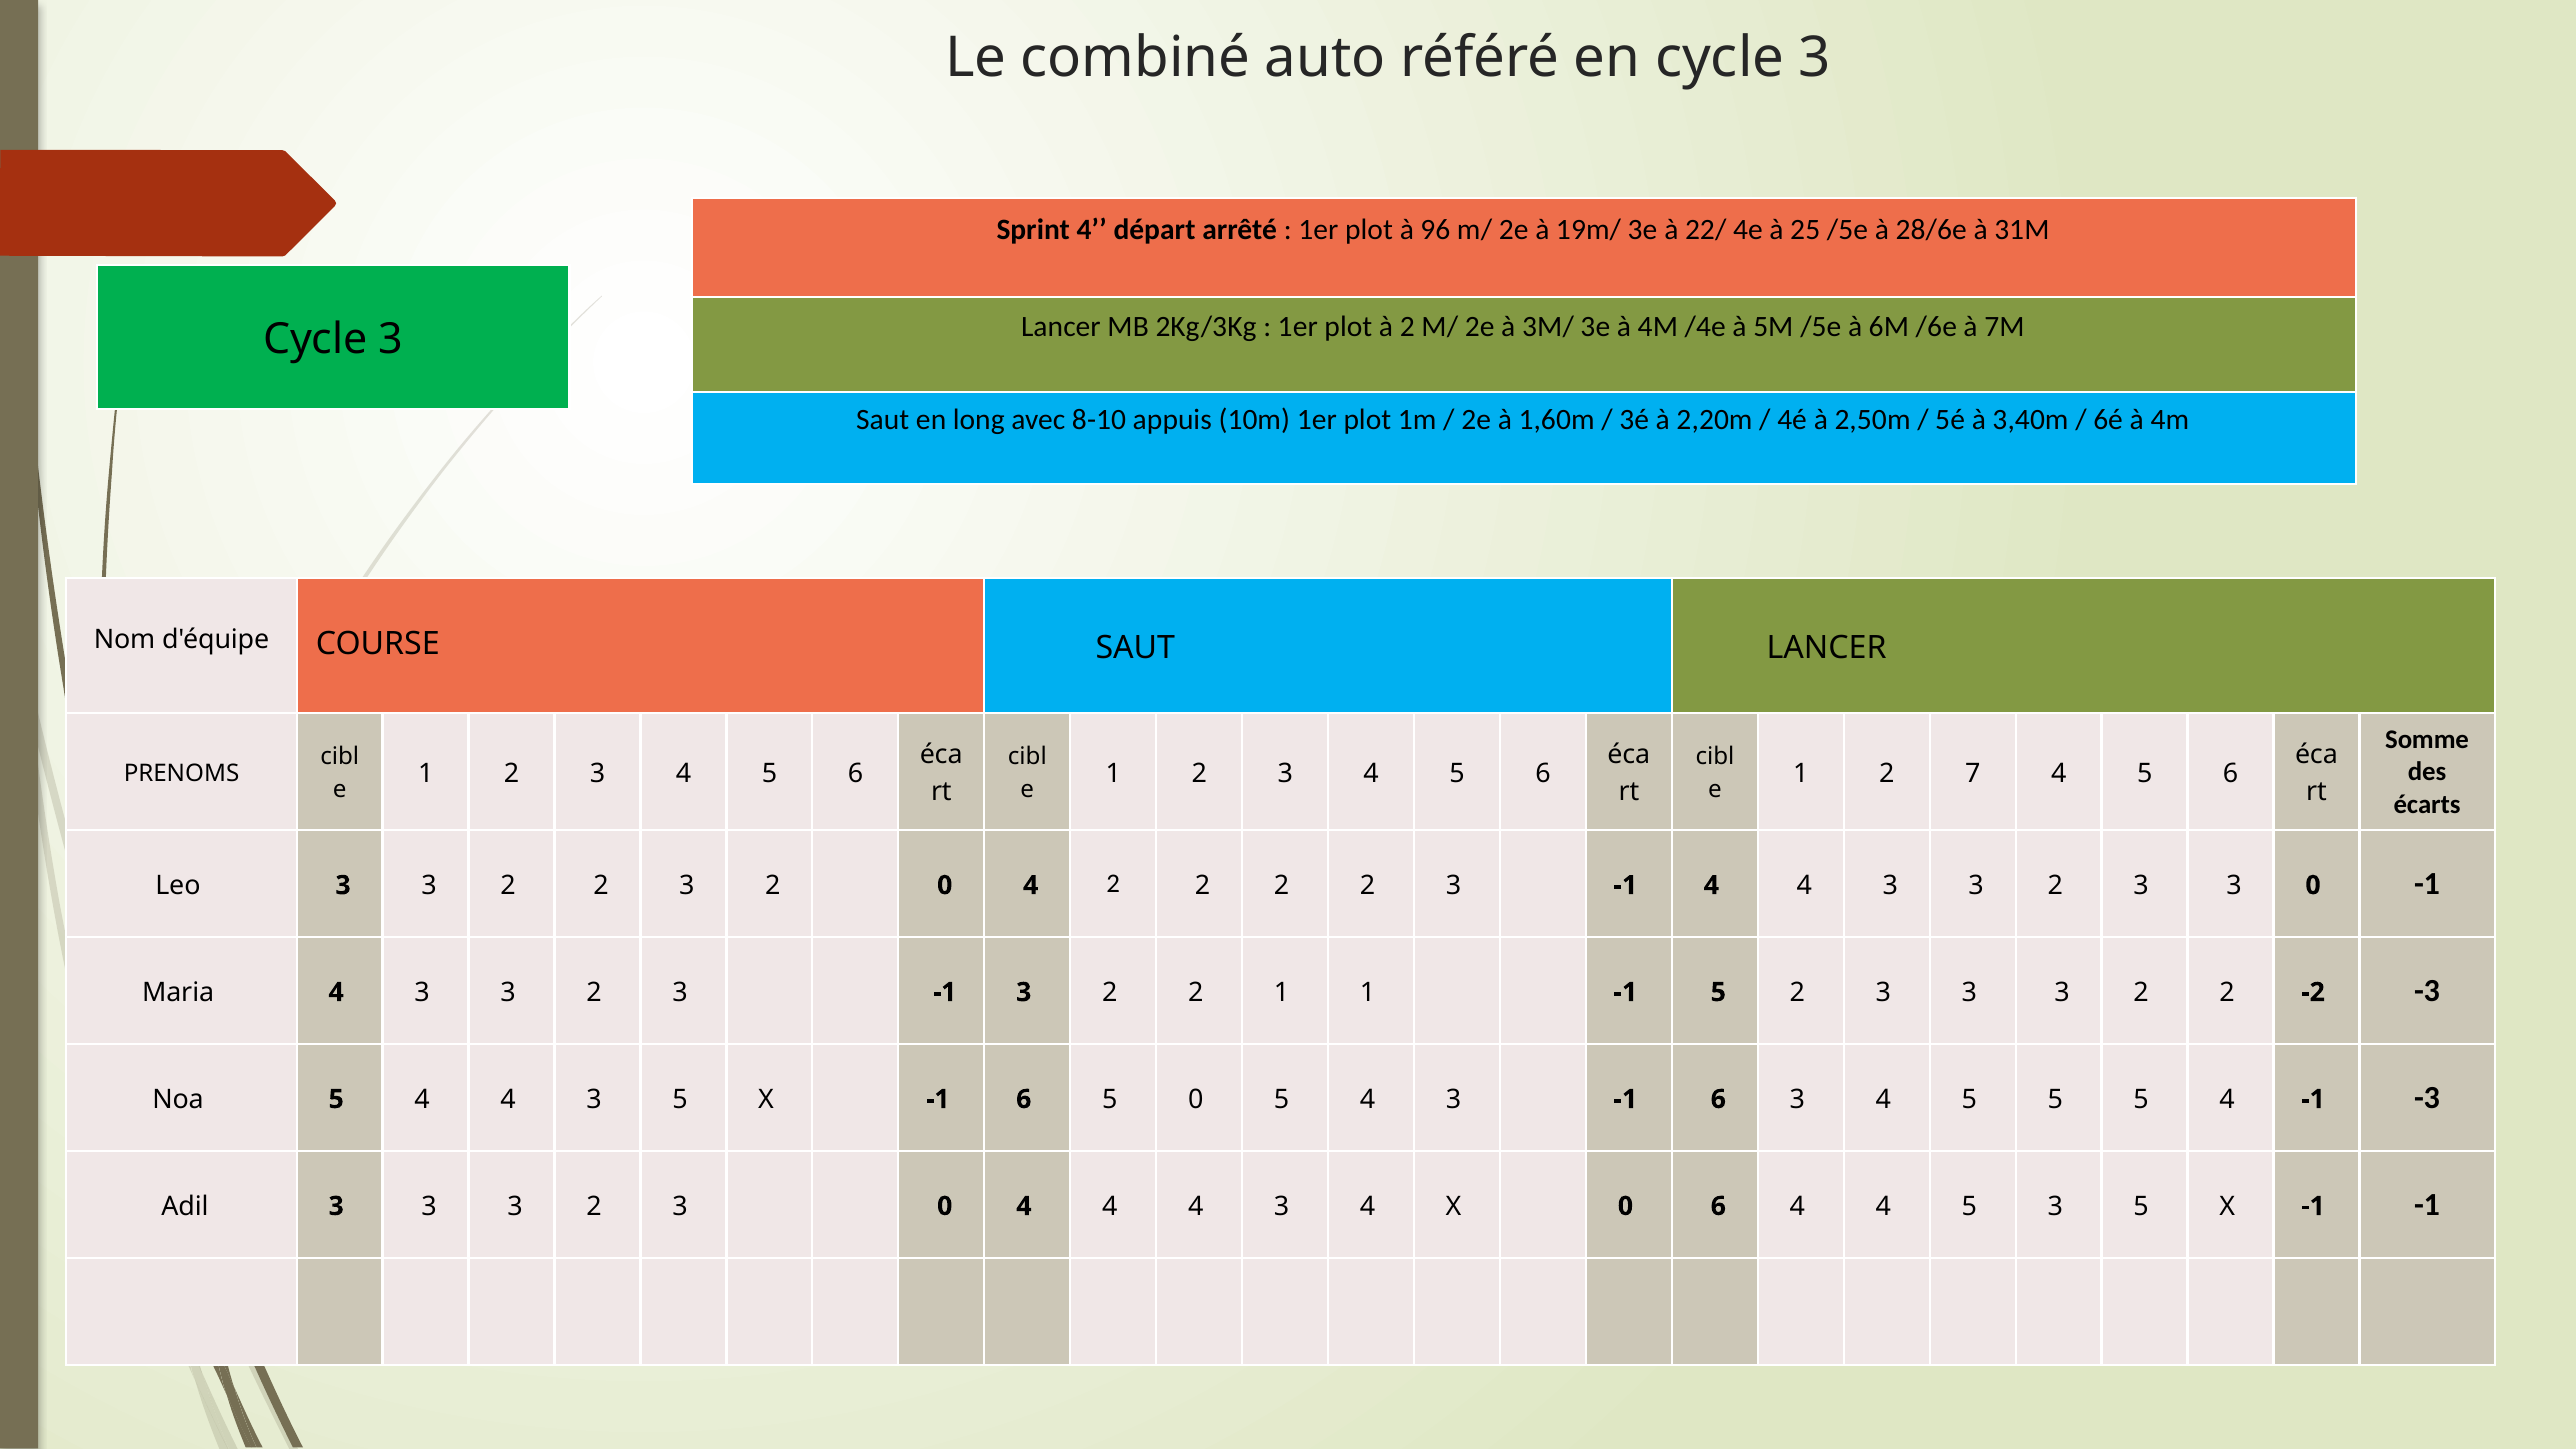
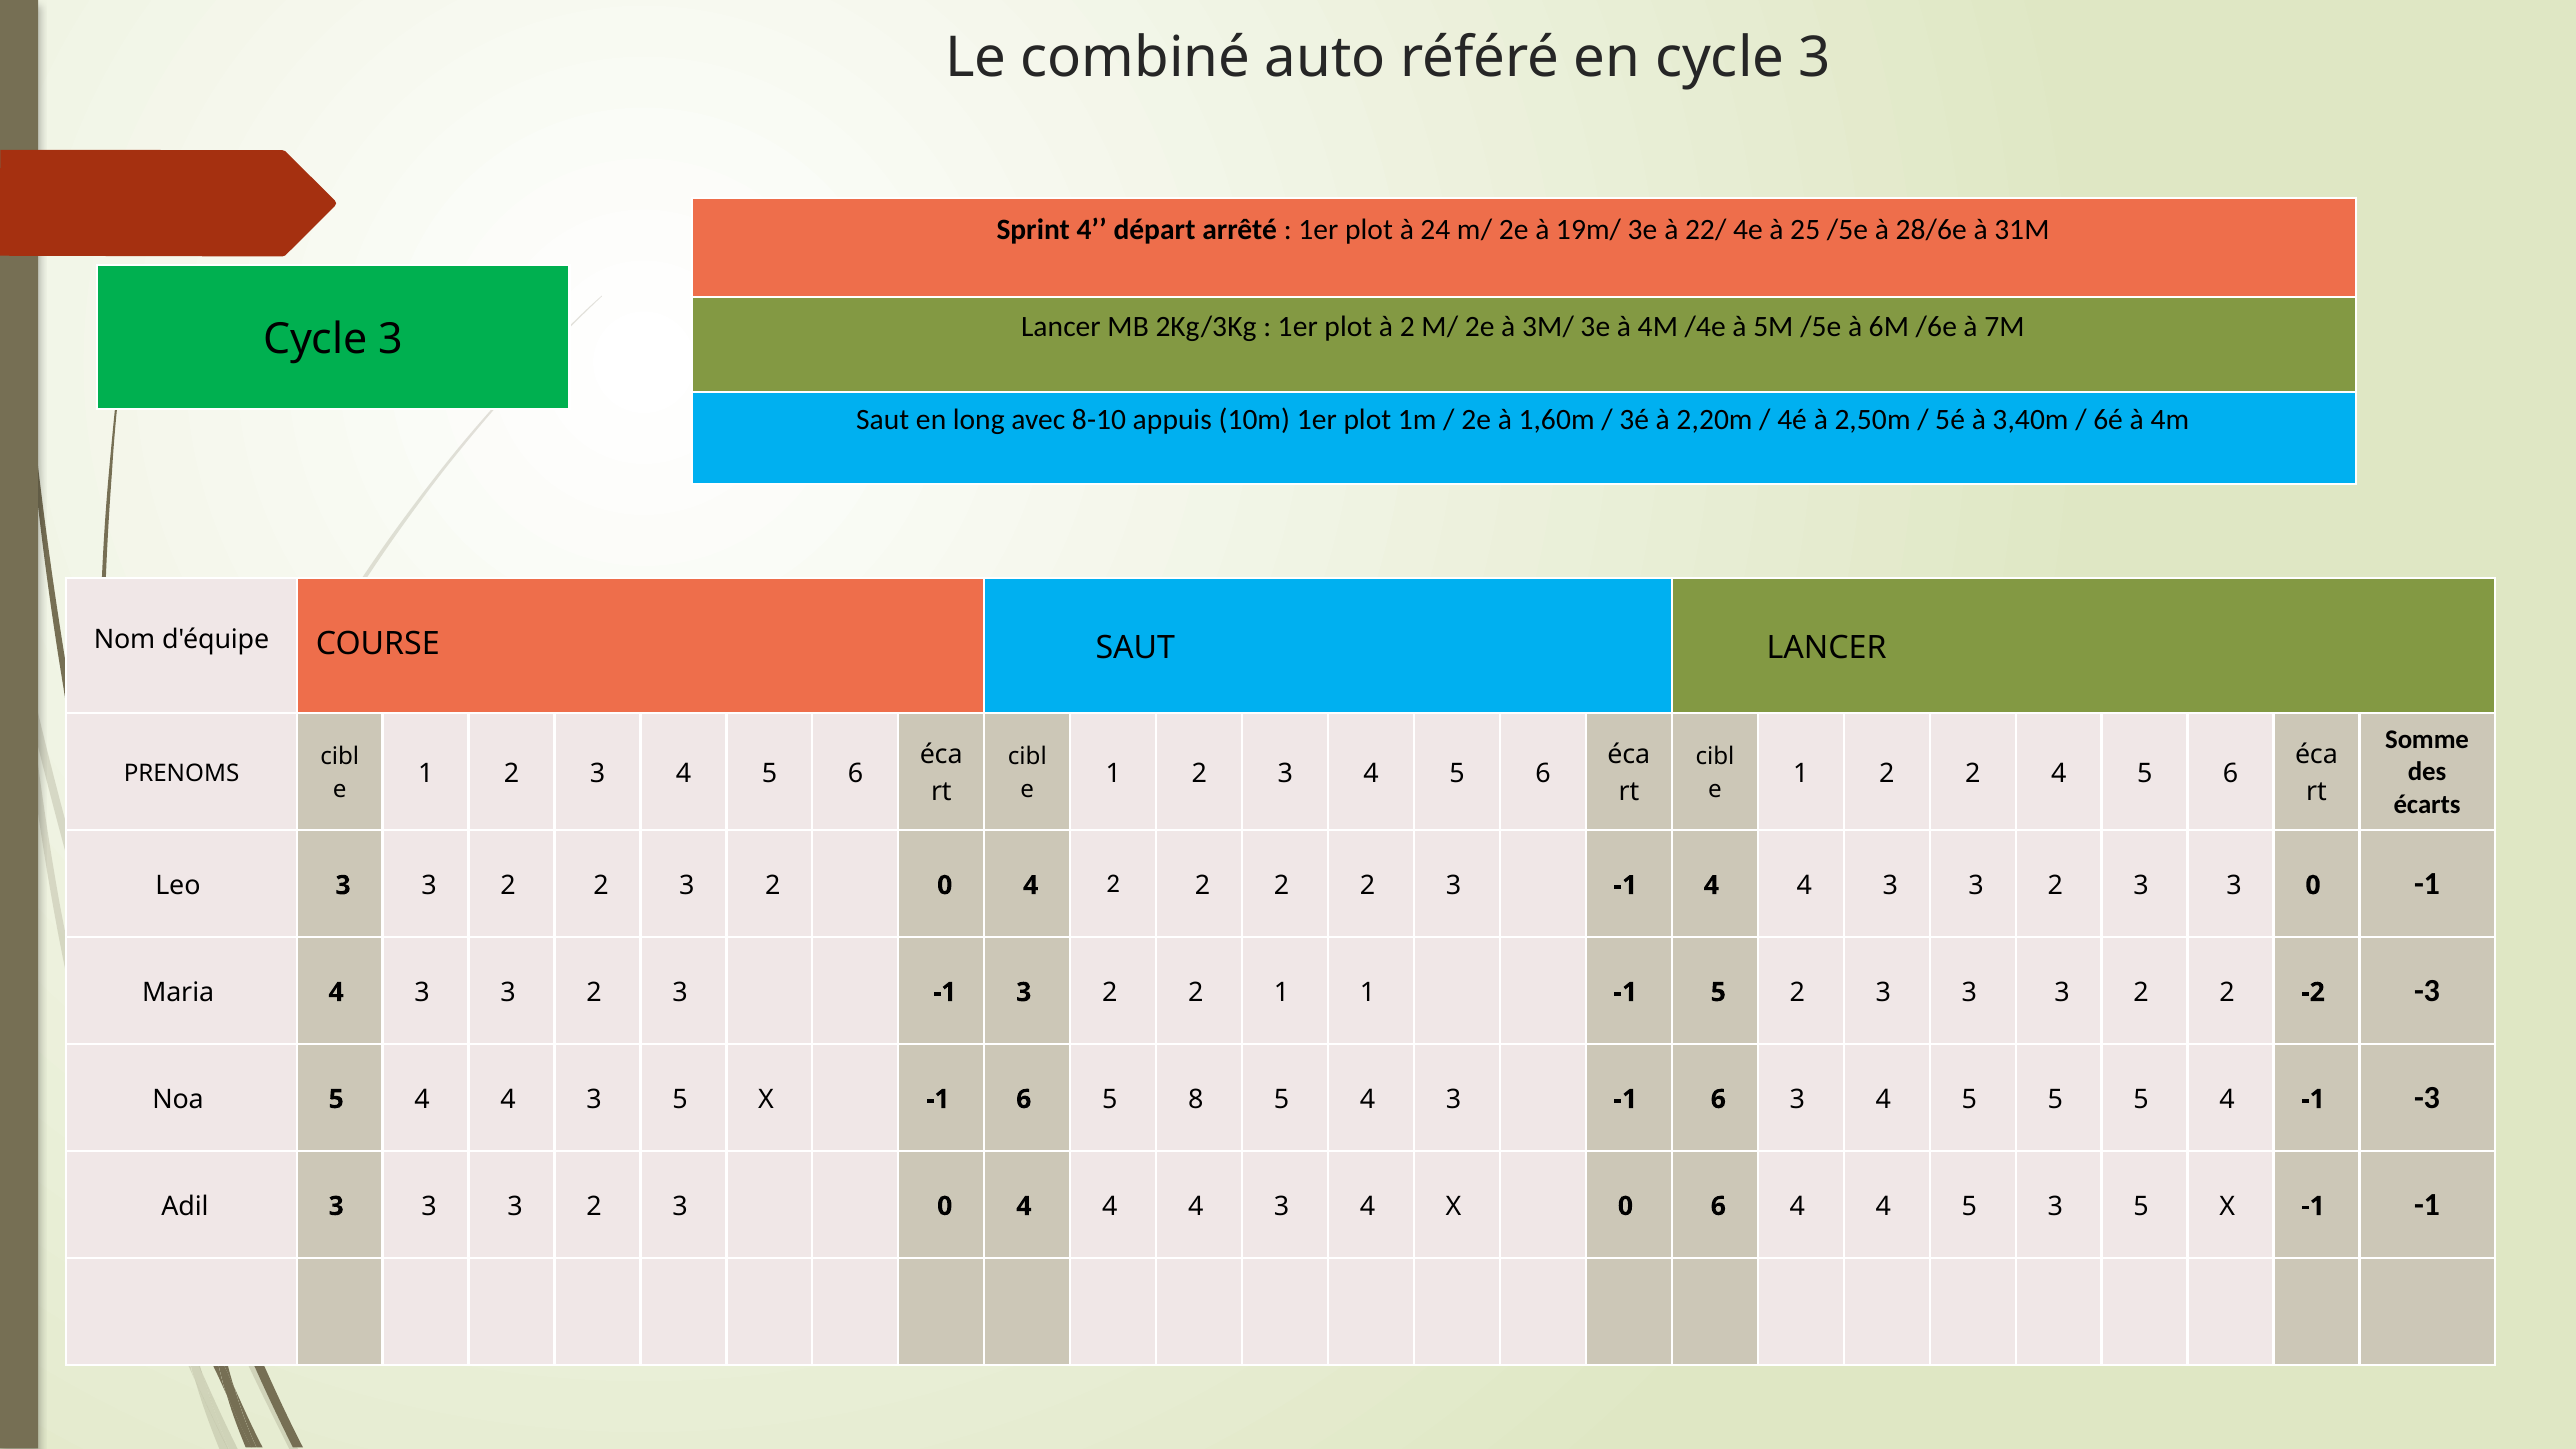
96: 96 -> 24
1 2 7: 7 -> 2
5 0: 0 -> 8
